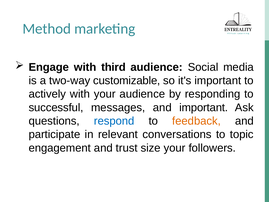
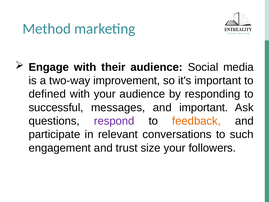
third: third -> their
customizable: customizable -> improvement
actively: actively -> defined
respond colour: blue -> purple
topic: topic -> such
